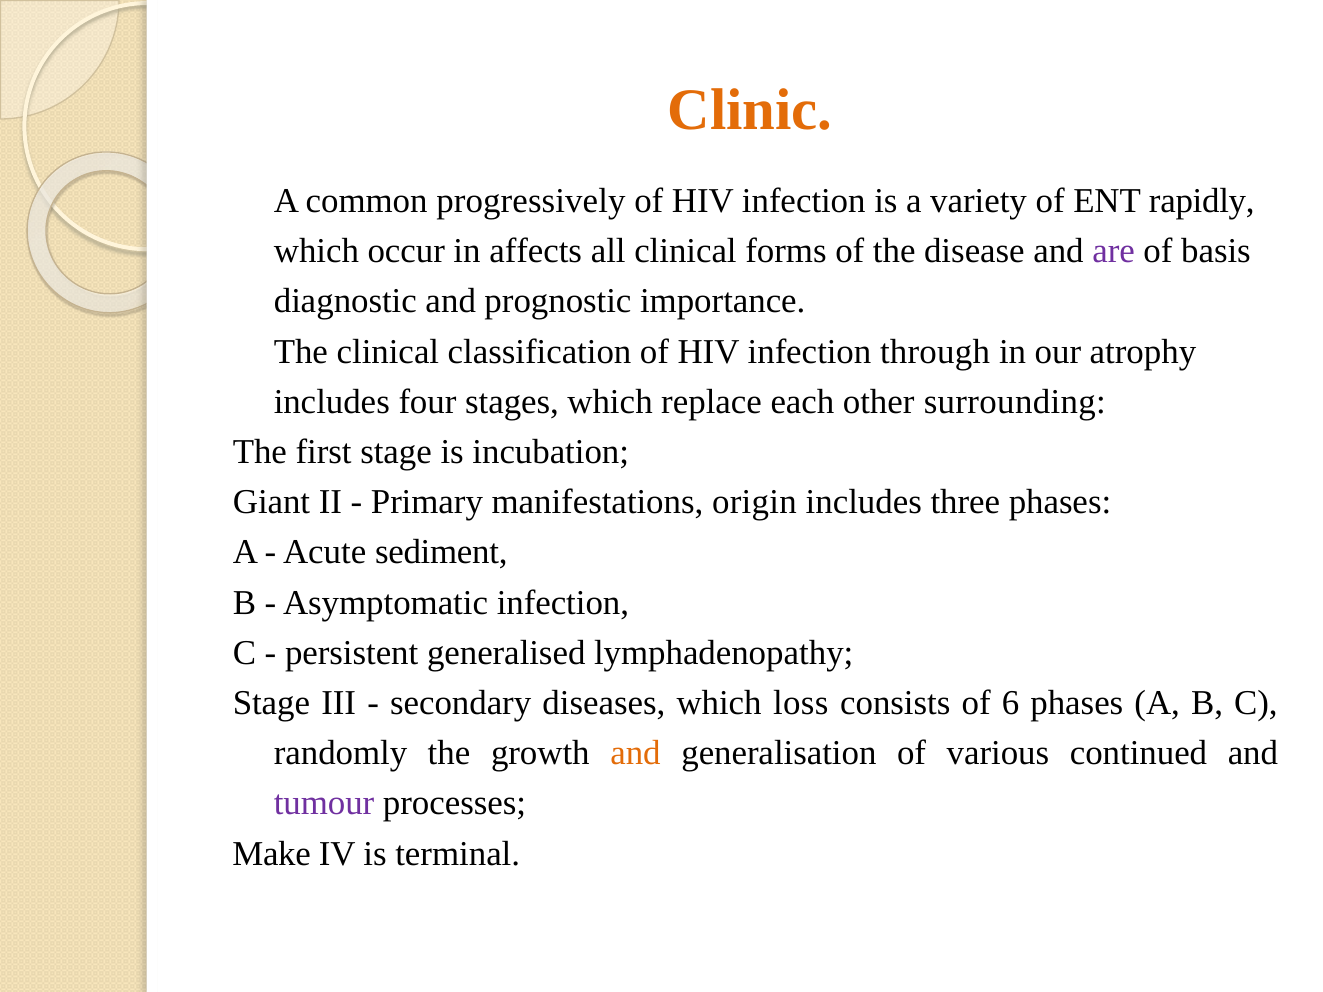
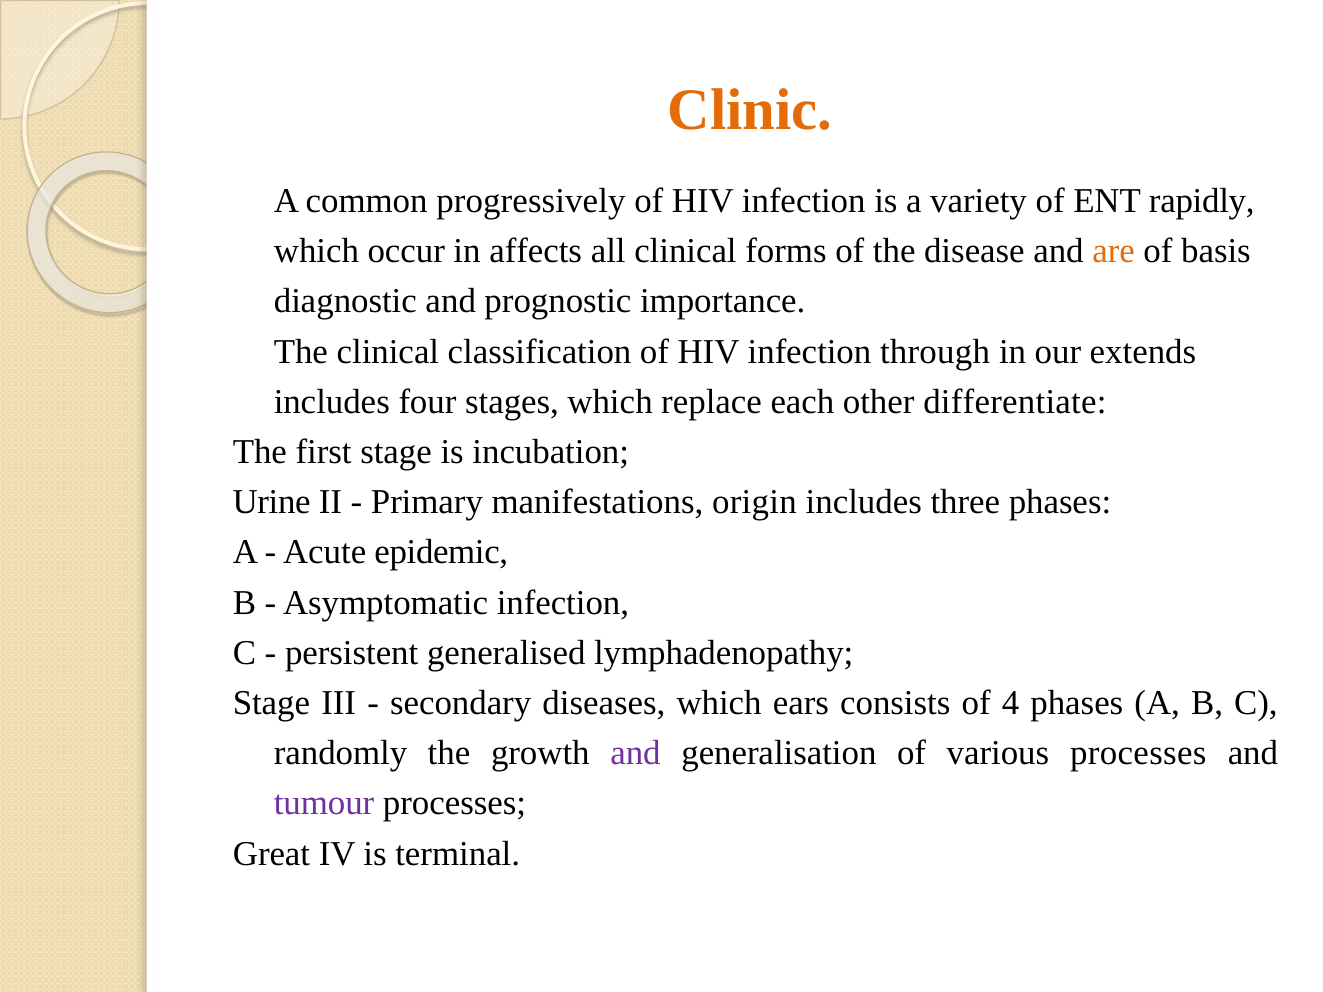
are colour: purple -> orange
atrophy: atrophy -> extends
surrounding: surrounding -> differentiate
Giant: Giant -> Urine
sediment: sediment -> epidemic
loss: loss -> ears
6: 6 -> 4
and at (635, 753) colour: orange -> purple
various continued: continued -> processes
Make: Make -> Great
